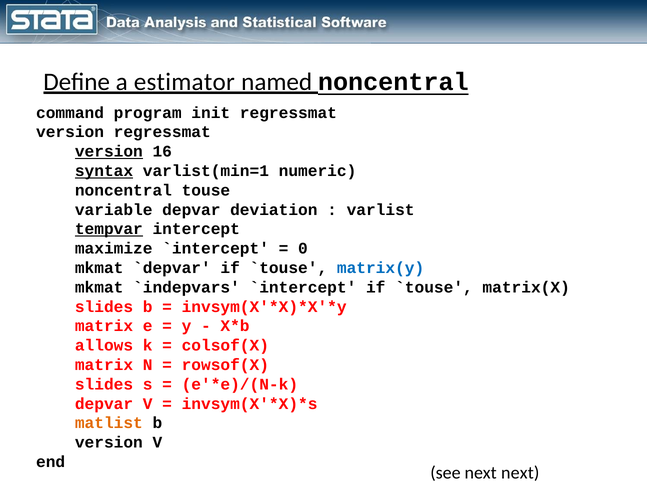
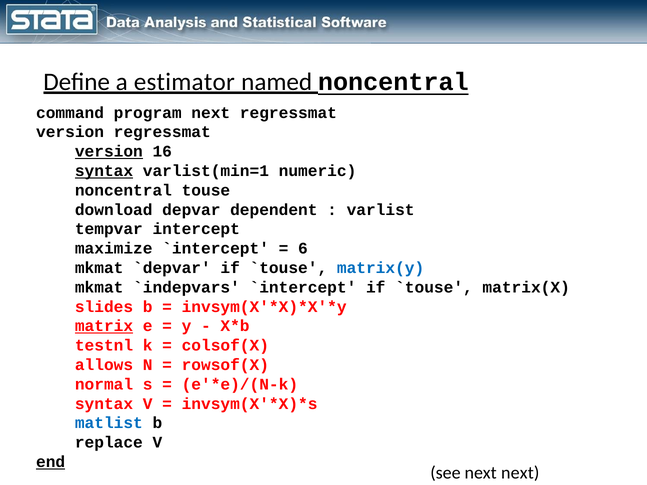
program init: init -> next
variable: variable -> download
deviation: deviation -> dependent
tempvar underline: present -> none
0: 0 -> 6
matrix at (104, 326) underline: none -> present
allows: allows -> testnl
matrix at (104, 365): matrix -> allows
slides at (104, 384): slides -> normal
depvar at (104, 404): depvar -> syntax
matlist colour: orange -> blue
version at (109, 443): version -> replace
end underline: none -> present
